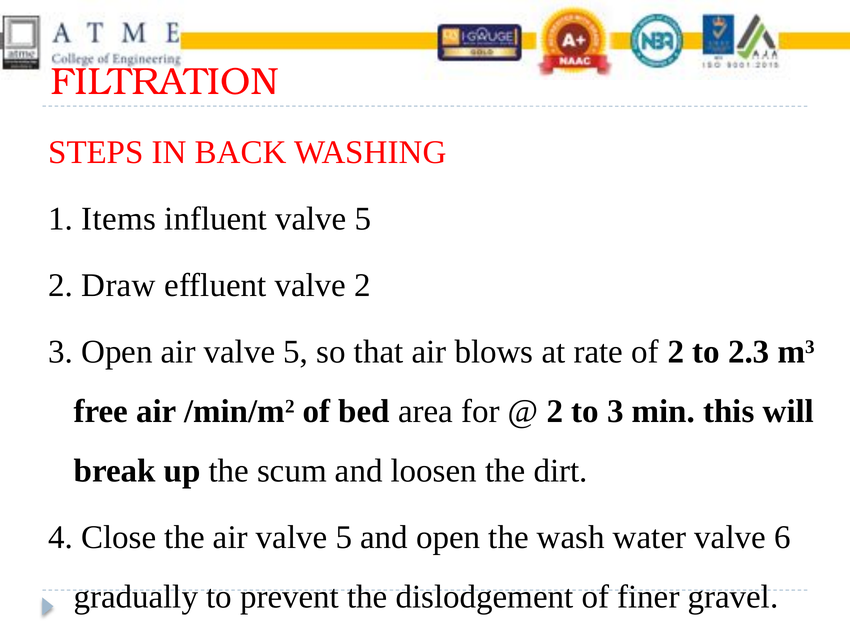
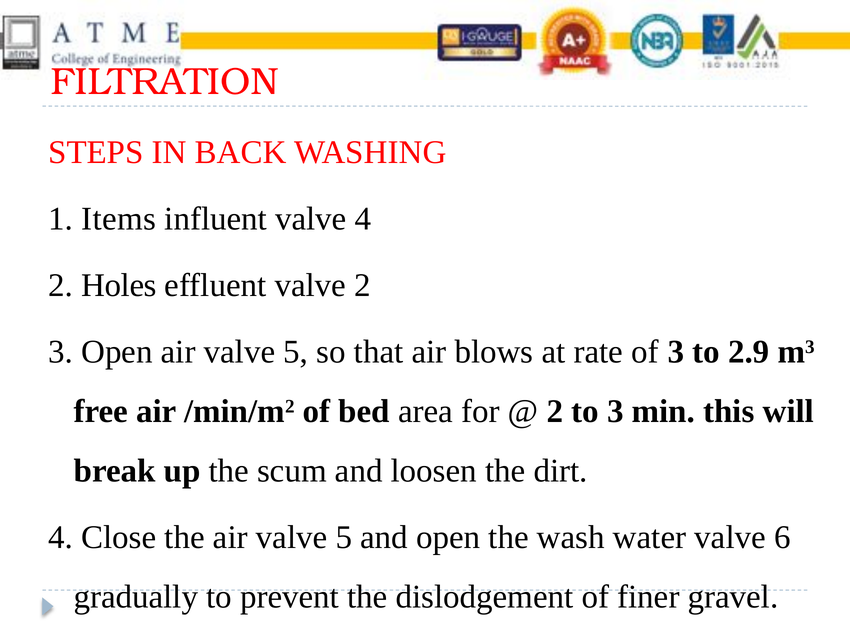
influent valve 5: 5 -> 4
Draw: Draw -> Holes
of 2: 2 -> 3
2.3: 2.3 -> 2.9
